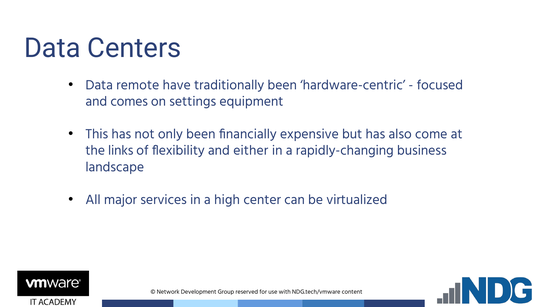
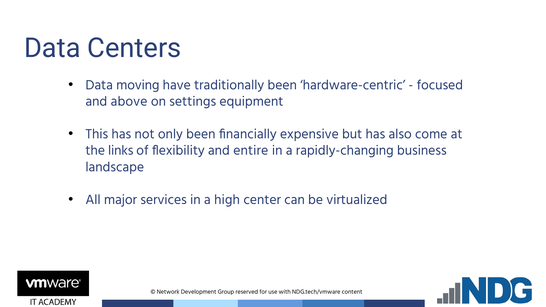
remote: remote -> moving
comes: comes -> above
either: either -> entire
